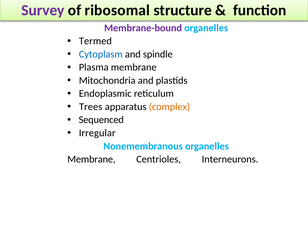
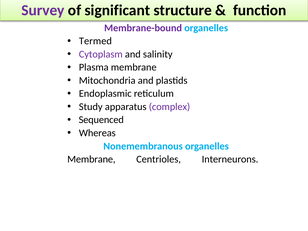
ribosomal: ribosomal -> significant
Cytoplasm colour: blue -> purple
spindle: spindle -> salinity
Trees: Trees -> Study
complex colour: orange -> purple
Irregular: Irregular -> Whereas
